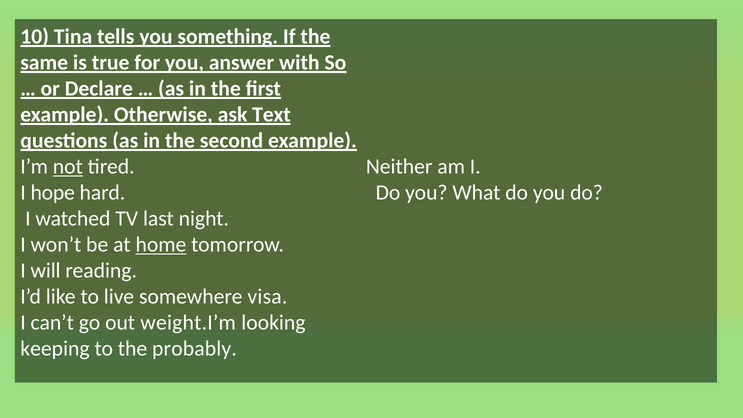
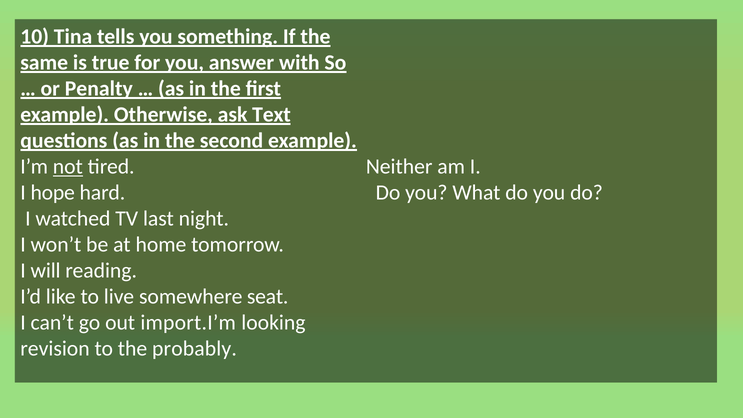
Declare: Declare -> Penalty
home underline: present -> none
visa: visa -> seat
weight.I’m: weight.I’m -> import.I’m
keeping: keeping -> revision
